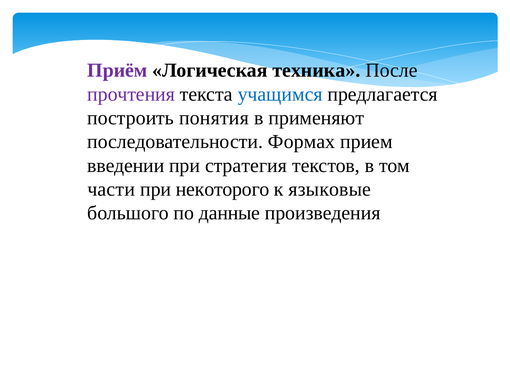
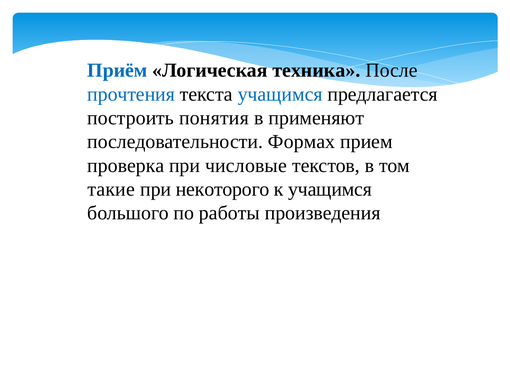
Приём colour: purple -> blue
прочтения colour: purple -> blue
введении: введении -> проверка
стратегия: стратегия -> числовые
части: части -> такие
к языковые: языковые -> учащимся
данные: данные -> работы
